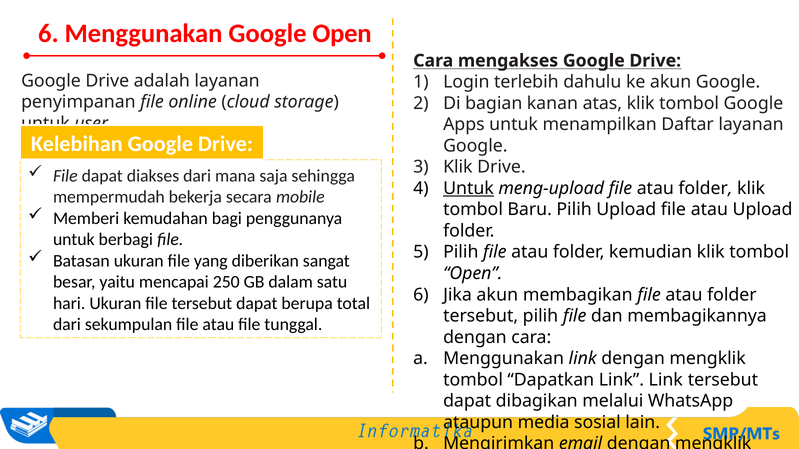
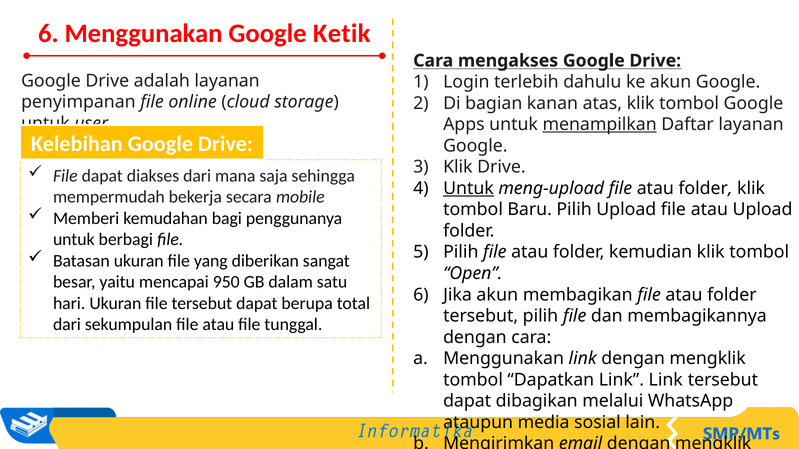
Google Open: Open -> Ketik
menampilkan underline: none -> present
250: 250 -> 950
